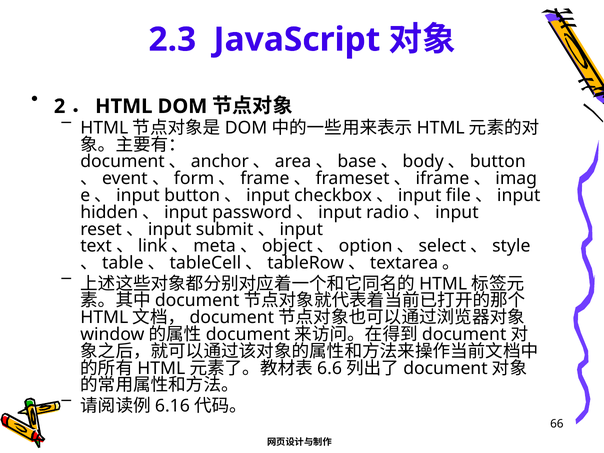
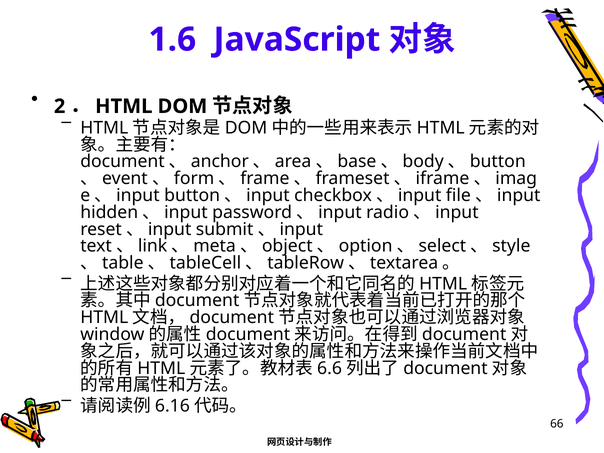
2.3: 2.3 -> 1.6
